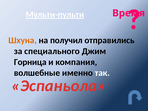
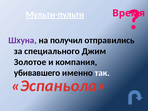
Шхуна colour: orange -> purple
Горница: Горница -> Золотое
волшебные: волшебные -> убивавшего
